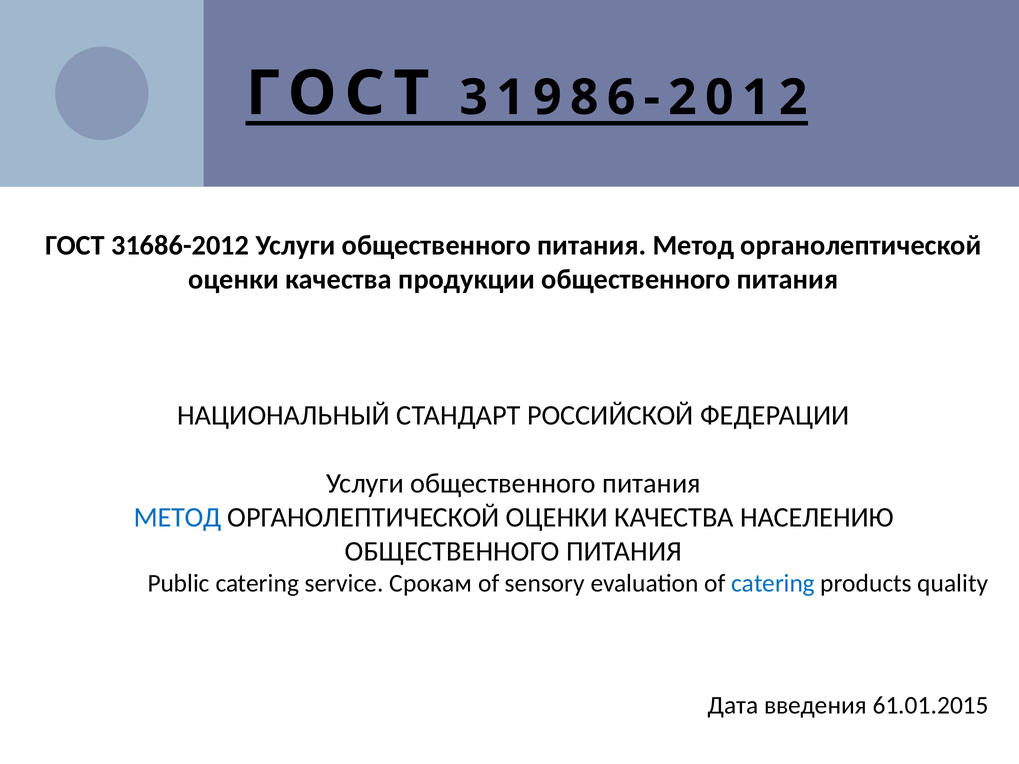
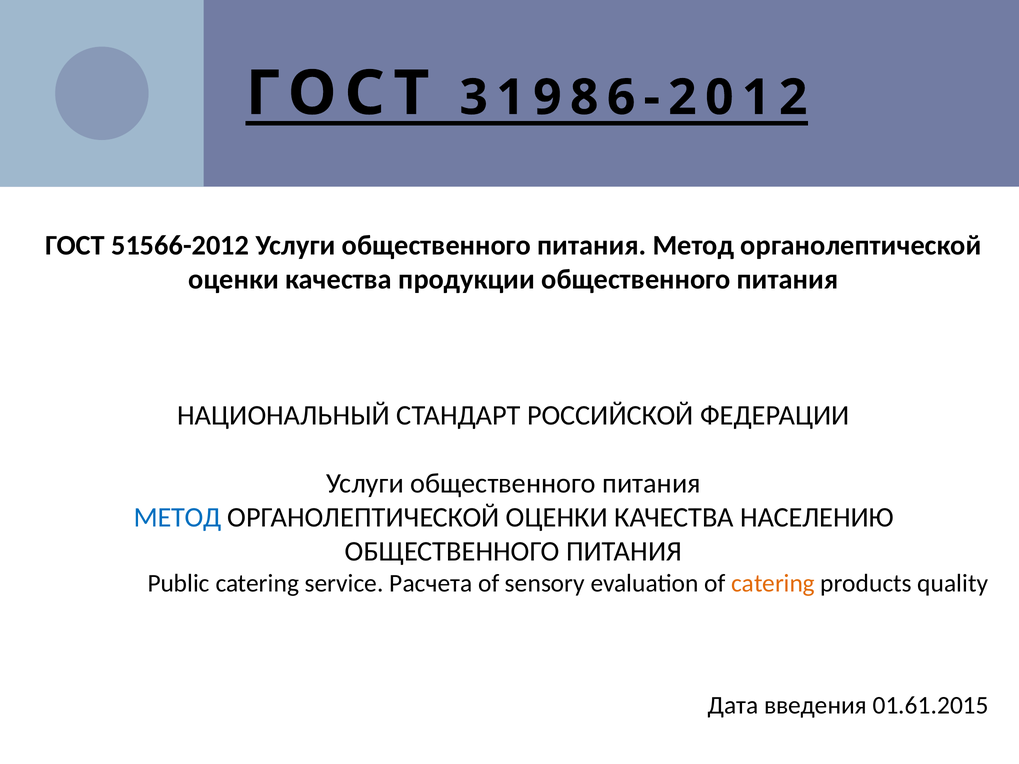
31686-2012: 31686-2012 -> 51566-2012
Срокам: Срокам -> Расчета
catering at (773, 583) colour: blue -> orange
61.01.2015: 61.01.2015 -> 01.61.2015
